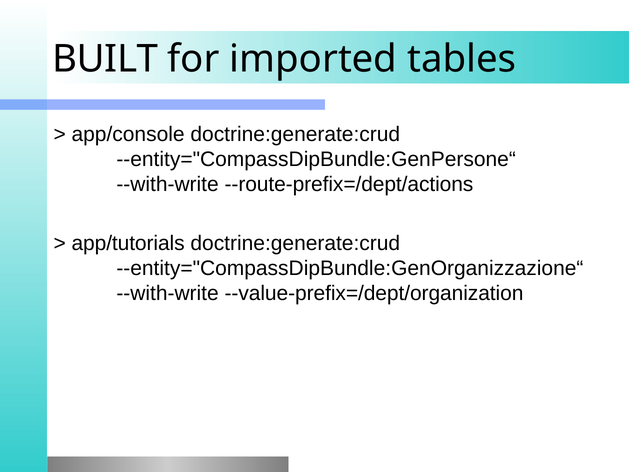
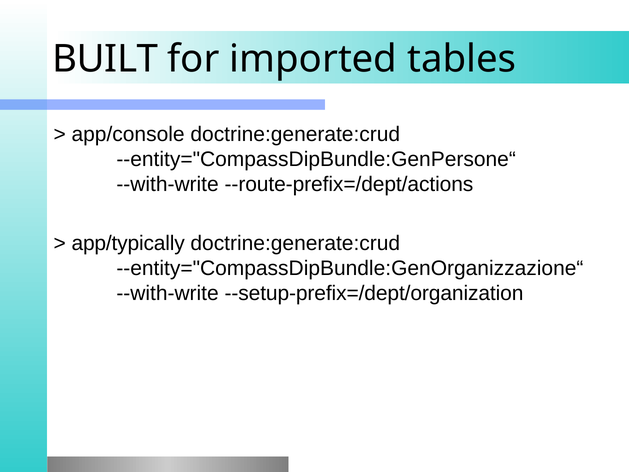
app/tutorials: app/tutorials -> app/typically
--value-prefix=/dept/organization: --value-prefix=/dept/organization -> --setup-prefix=/dept/organization
